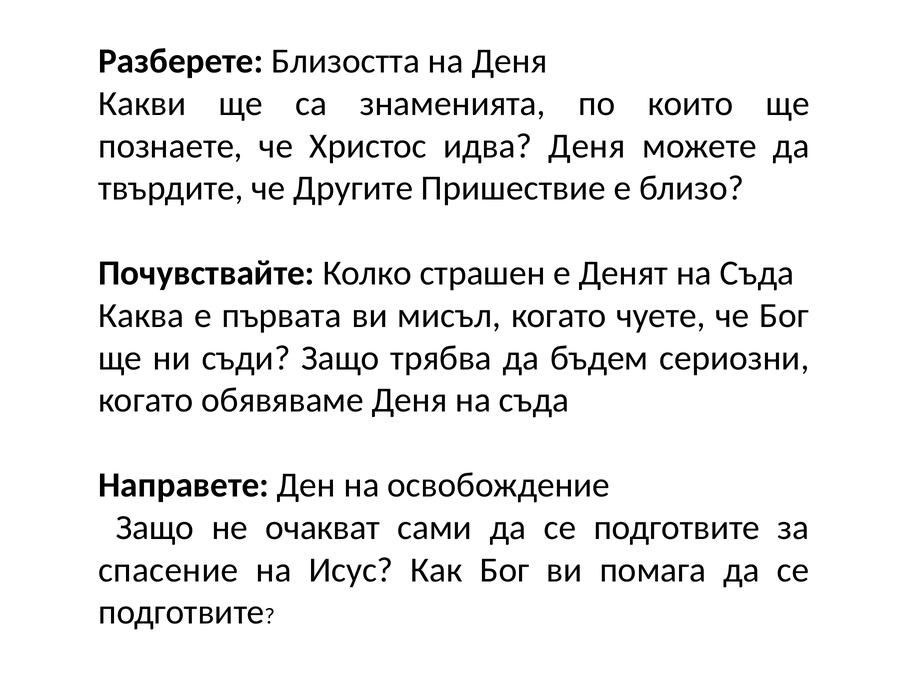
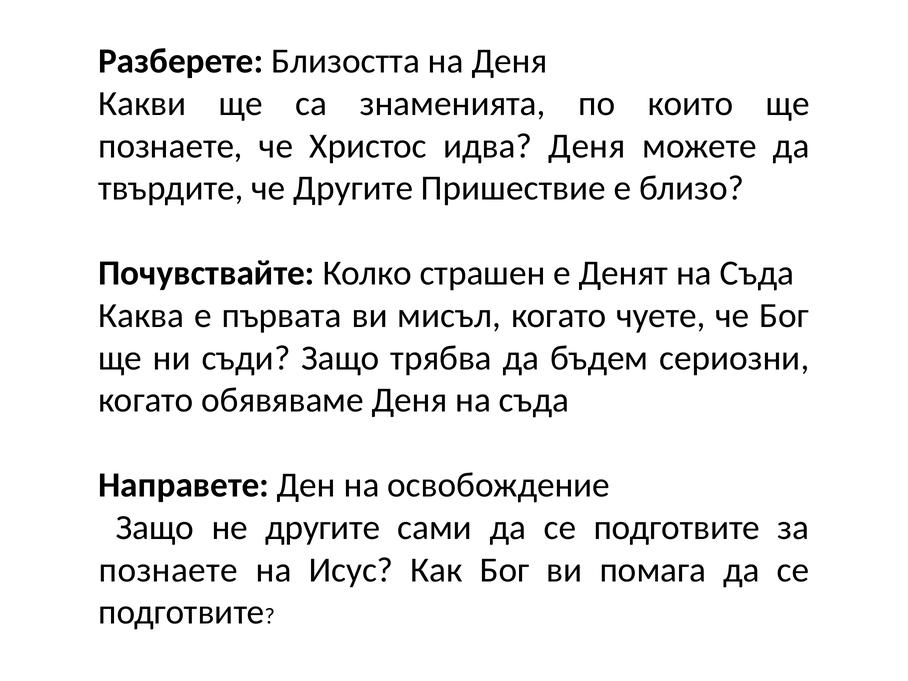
не очакват: очакват -> другите
спасение at (168, 570): спасение -> познаете
